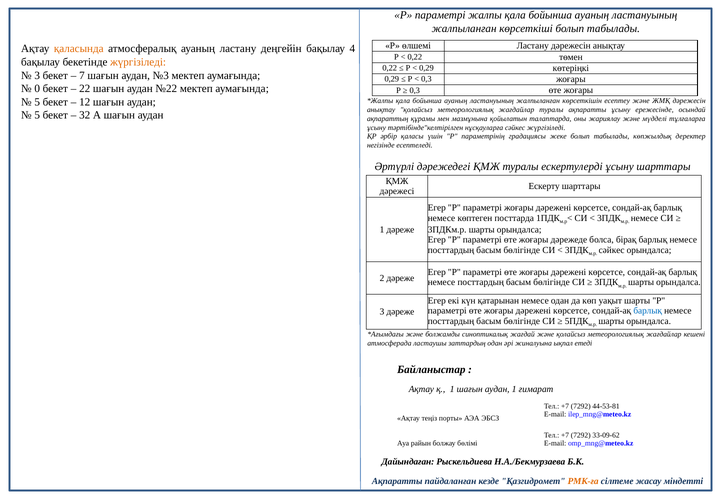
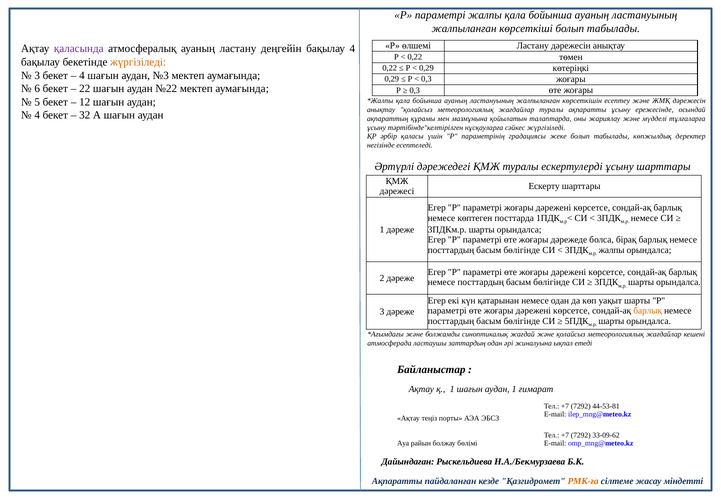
қаласында colour: orange -> purple
7 at (82, 75): 7 -> 4
0: 0 -> 6
5 at (37, 115): 5 -> 4
сәйкес at (612, 250): сәйкес -> жалпы
барлық at (648, 311) colour: blue -> orange
